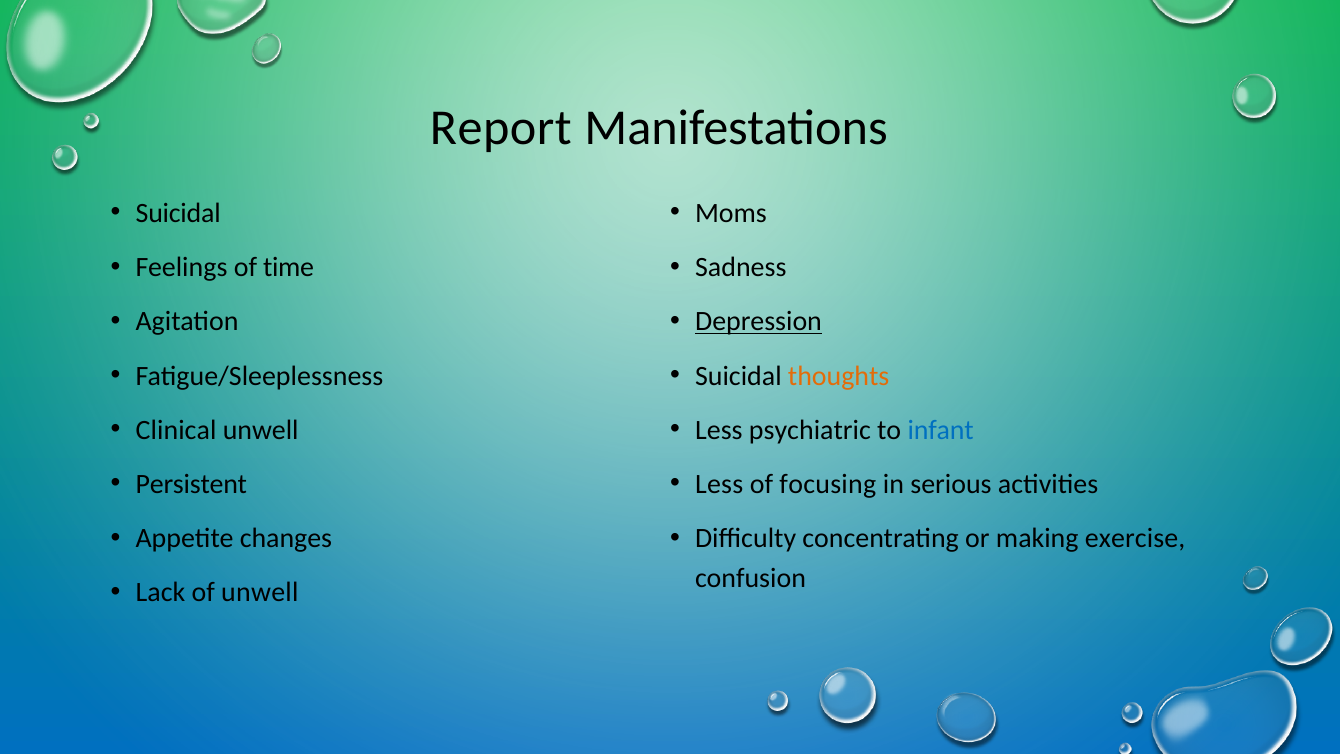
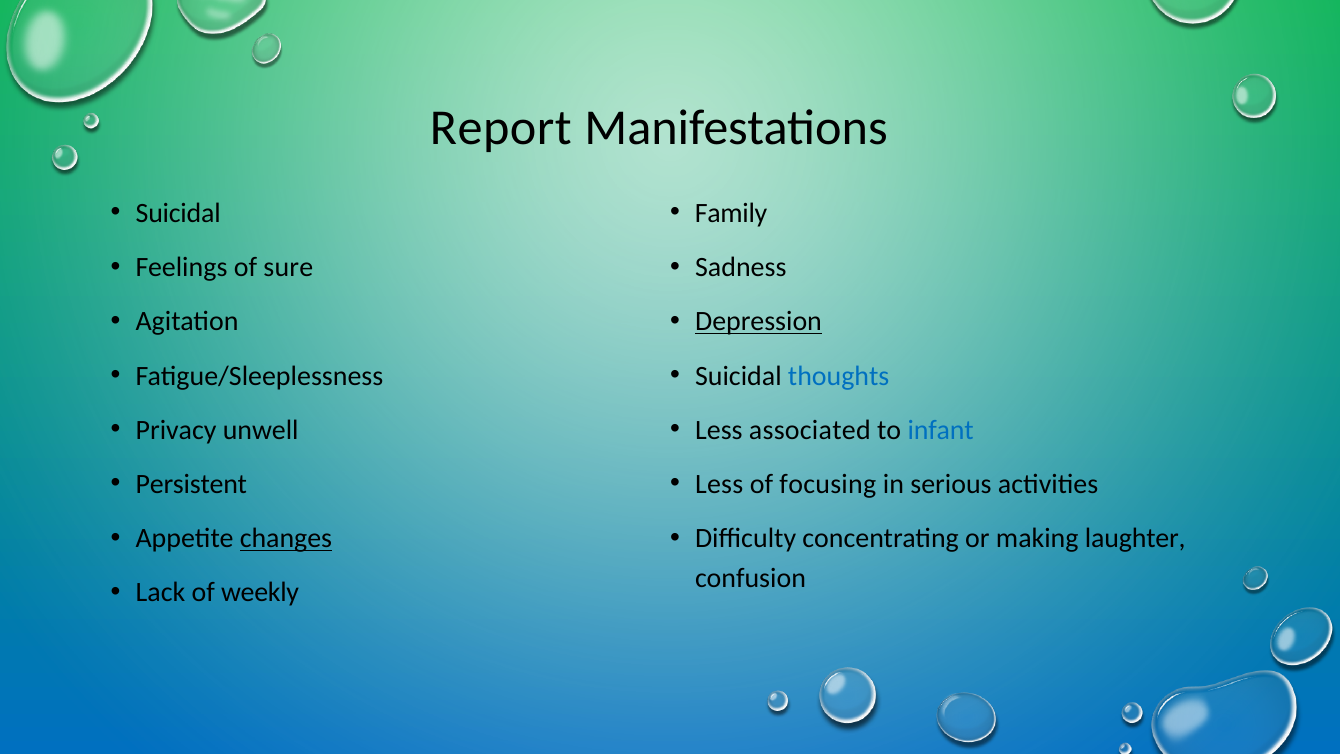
Moms: Moms -> Family
time: time -> sure
thoughts colour: orange -> blue
Clinical: Clinical -> Privacy
psychiatric: psychiatric -> associated
changes underline: none -> present
exercise: exercise -> laughter
of unwell: unwell -> weekly
